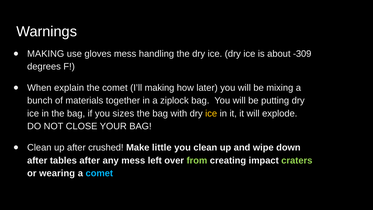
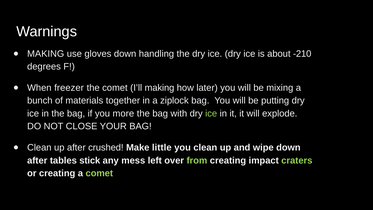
gloves mess: mess -> down
-309: -309 -> -210
explain: explain -> freezer
sizes: sizes -> more
ice at (211, 113) colour: yellow -> light green
tables after: after -> stick
or wearing: wearing -> creating
comet at (99, 173) colour: light blue -> light green
